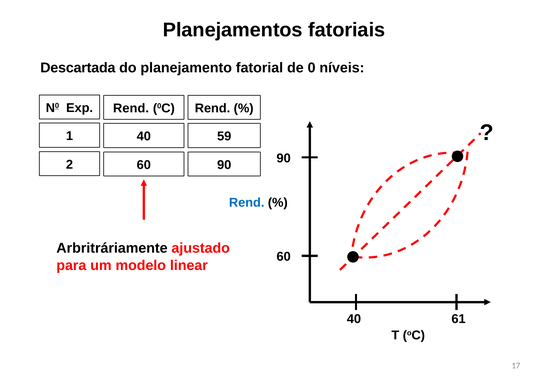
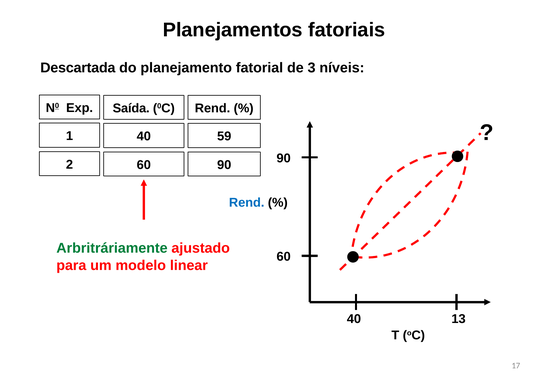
0: 0 -> 3
Rend at (131, 108): Rend -> Saída
Arbritráriamente colour: black -> green
61: 61 -> 13
